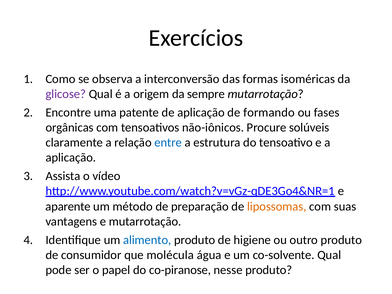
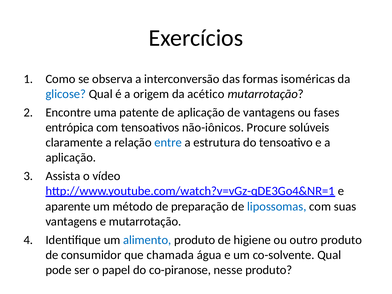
glicose colour: purple -> blue
sempre: sempre -> acético
de formando: formando -> vantagens
orgânicas: orgânicas -> entrópica
lipossomas colour: orange -> blue
molécula: molécula -> chamada
